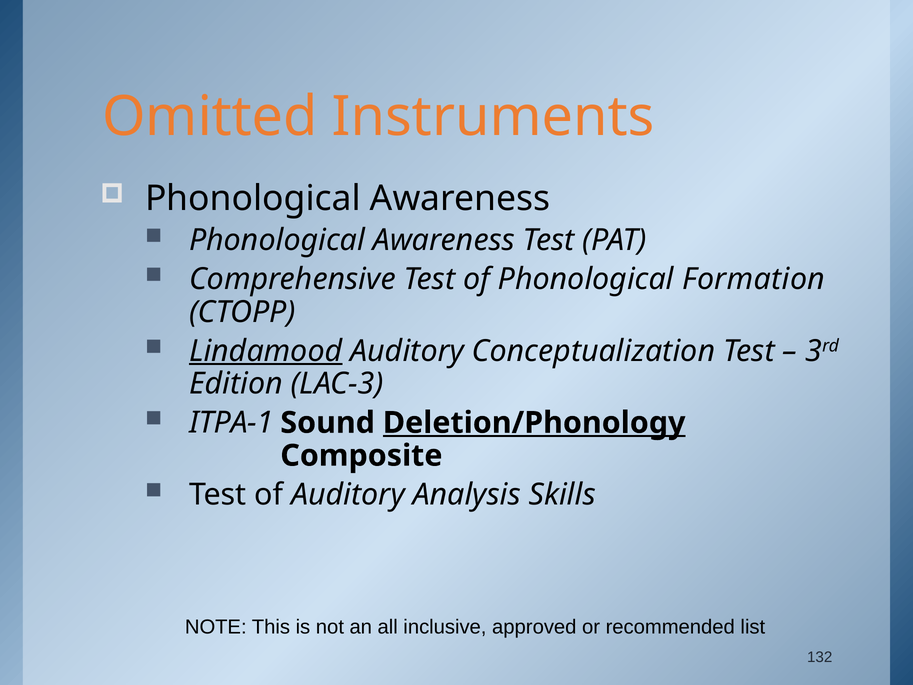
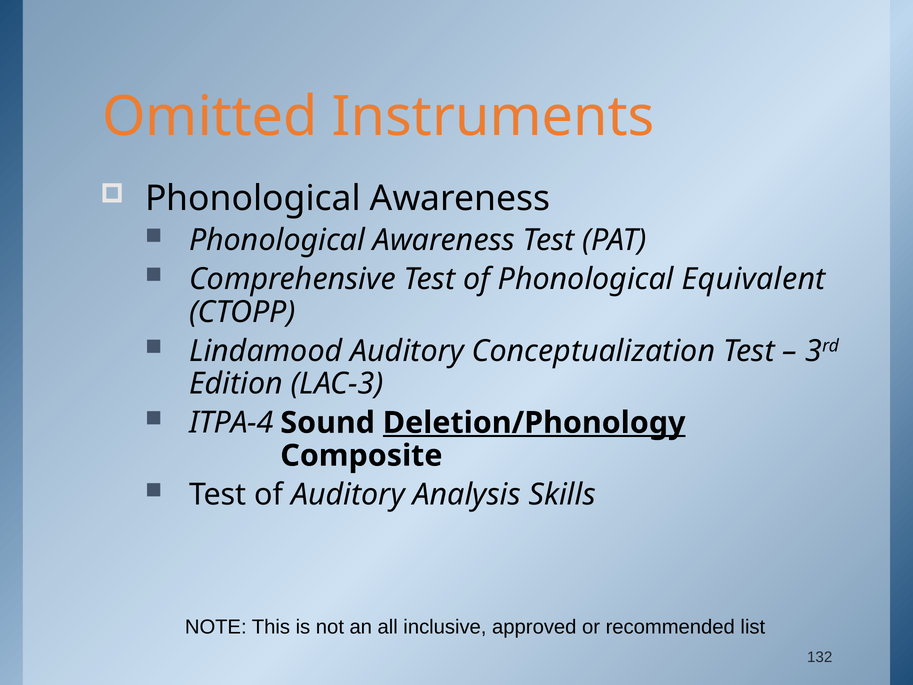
Formation: Formation -> Equivalent
Lindamood underline: present -> none
ITPA-1: ITPA-1 -> ITPA-4
